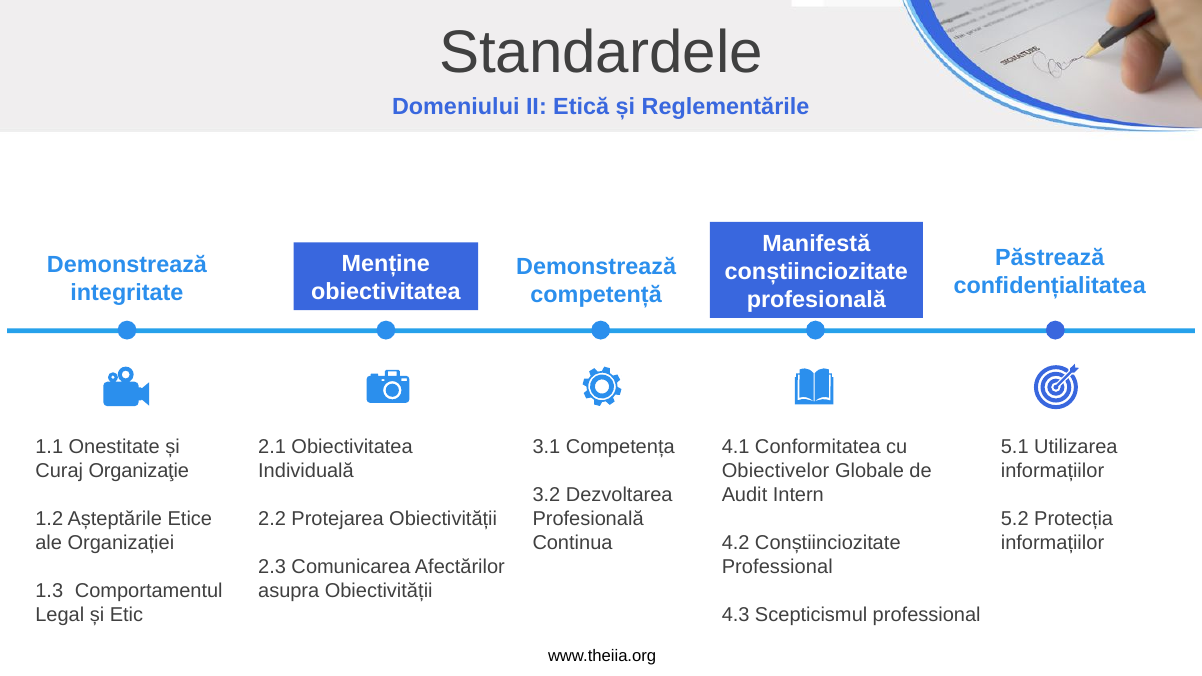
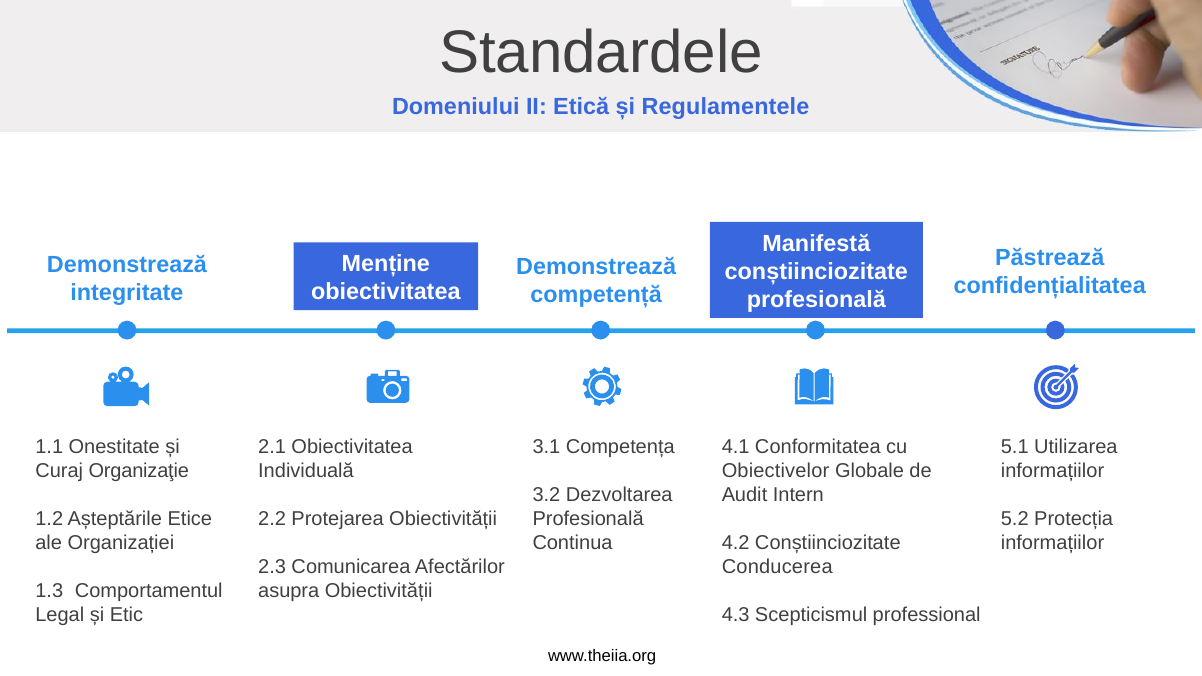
Reglementările: Reglementările -> Regulamentele
Professional at (777, 567): Professional -> Conducerea
